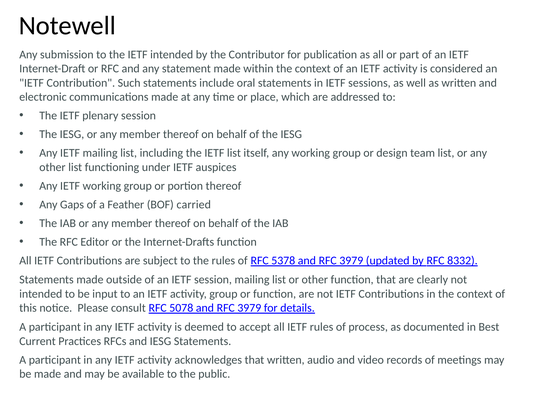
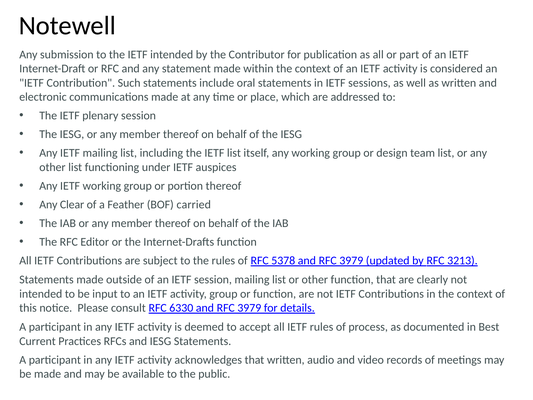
Gaps: Gaps -> Clear
8332: 8332 -> 3213
5078: 5078 -> 6330
